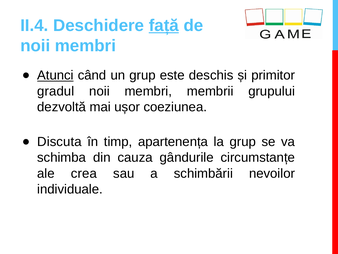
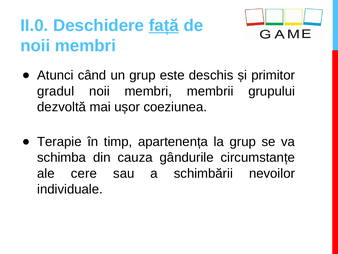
II.4: II.4 -> II.0
Atunci underline: present -> none
Discuta: Discuta -> Terapie
crea: crea -> cere
